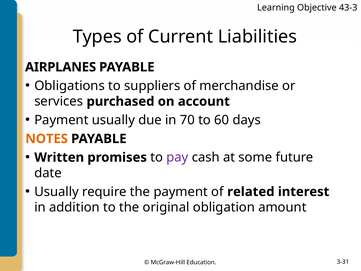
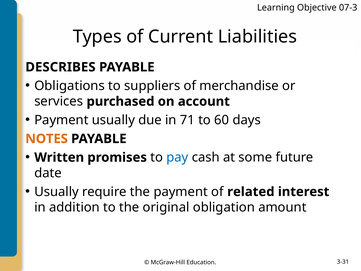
43-3: 43-3 -> 07-3
AIRPLANES: AIRPLANES -> DESCRIBES
70: 70 -> 71
pay colour: purple -> blue
